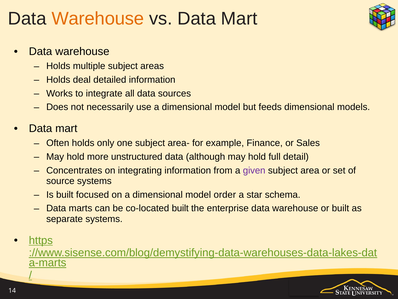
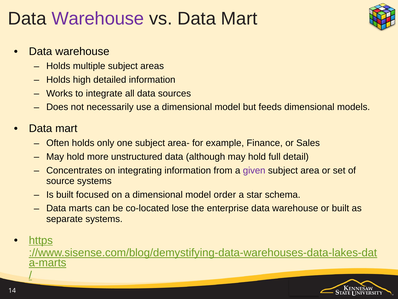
Warehouse at (98, 18) colour: orange -> purple
deal: deal -> high
co-located built: built -> lose
